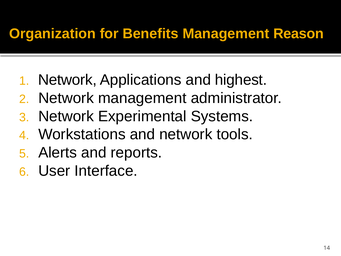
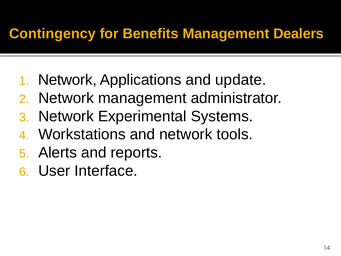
Organization: Organization -> Contingency
Reason: Reason -> Dealers
highest: highest -> update
